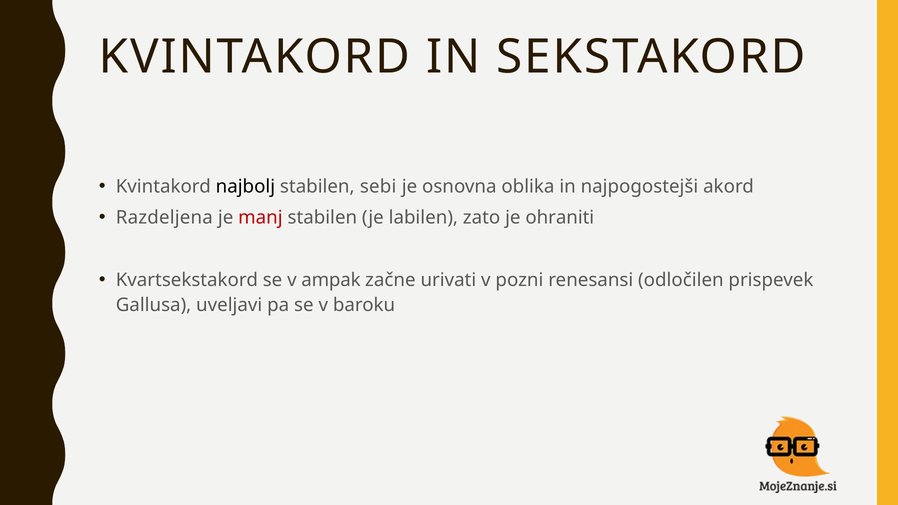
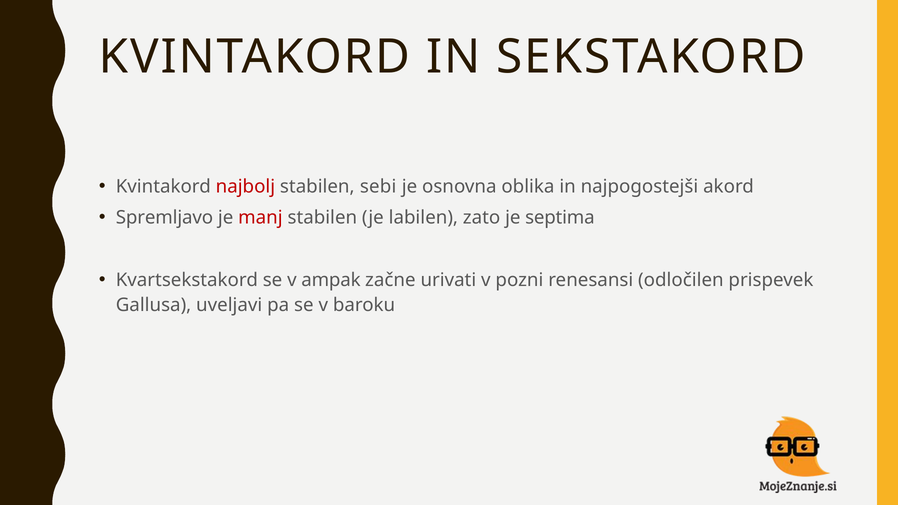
najbolj colour: black -> red
Razdeljena: Razdeljena -> Spremljavo
ohraniti: ohraniti -> septima
